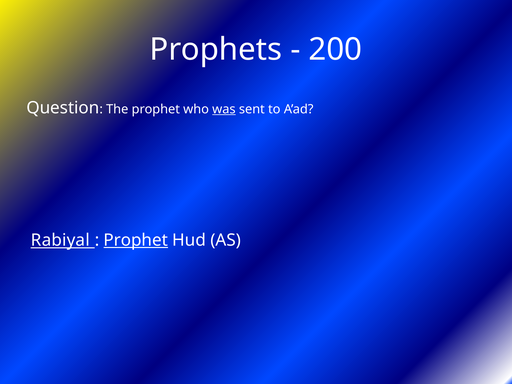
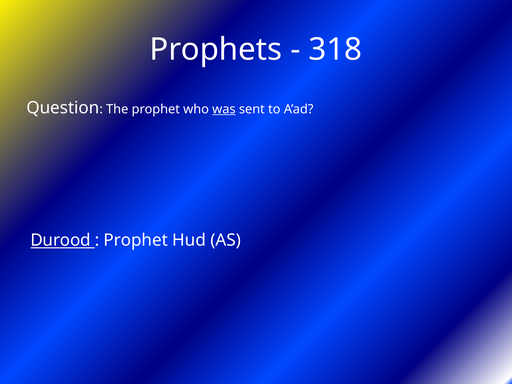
200: 200 -> 318
Rabiyal: Rabiyal -> Durood
Prophet at (136, 240) underline: present -> none
